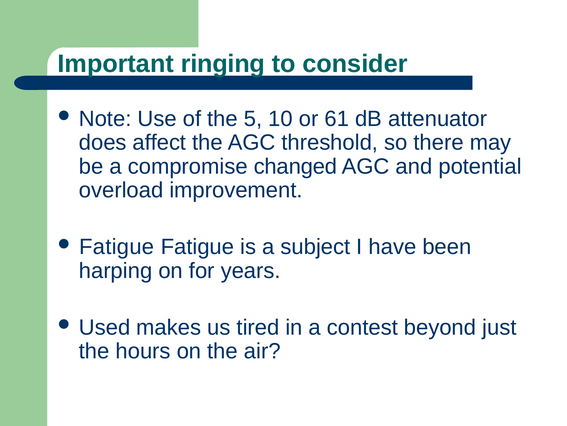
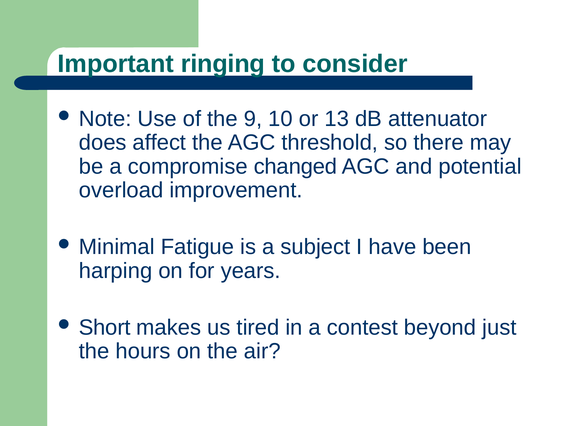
5: 5 -> 9
61: 61 -> 13
Fatigue at (117, 247): Fatigue -> Minimal
Used: Used -> Short
